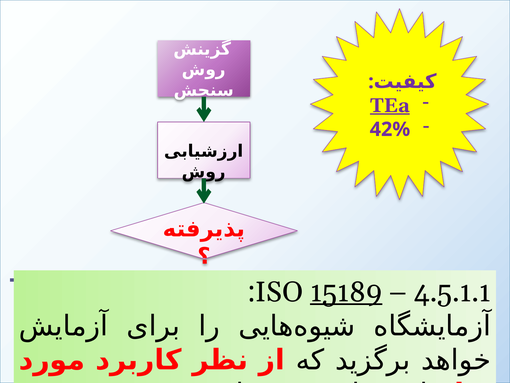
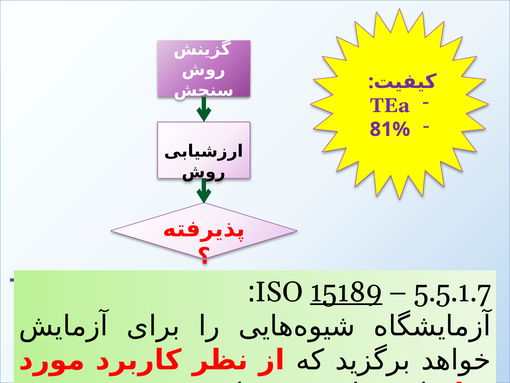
TEa underline: present -> none
42%: 42% -> 81%
4.5.1.1: 4.5.1.1 -> 5.5.1.7
